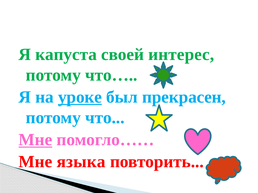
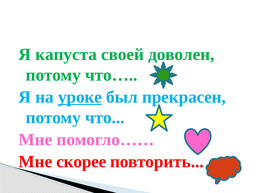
интерес: интерес -> доволен
Мне at (35, 140) underline: present -> none
языка: языка -> скорее
